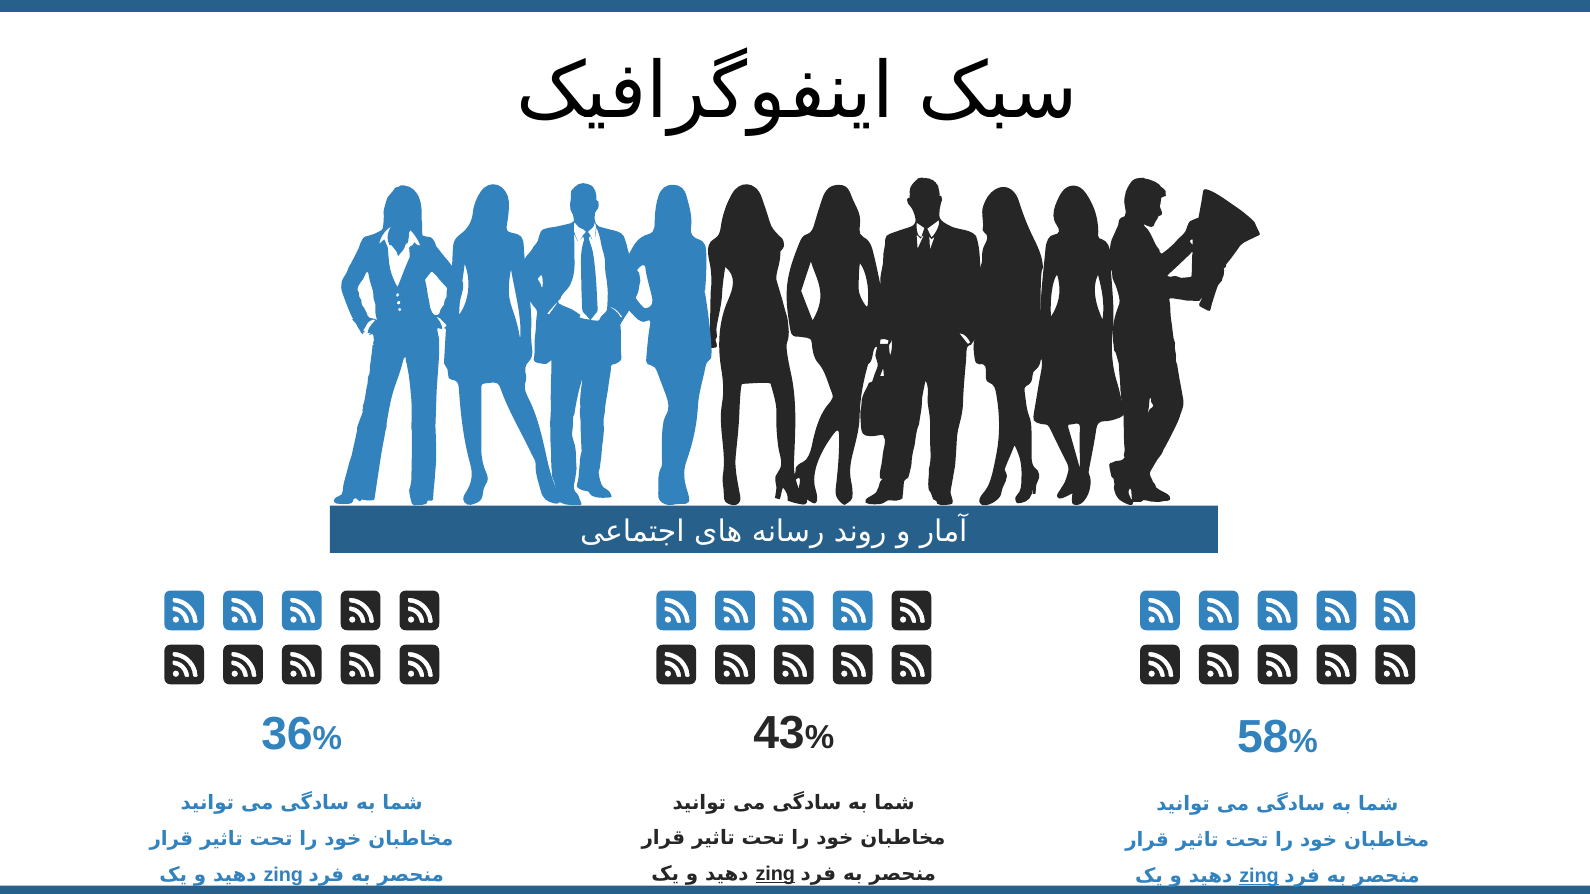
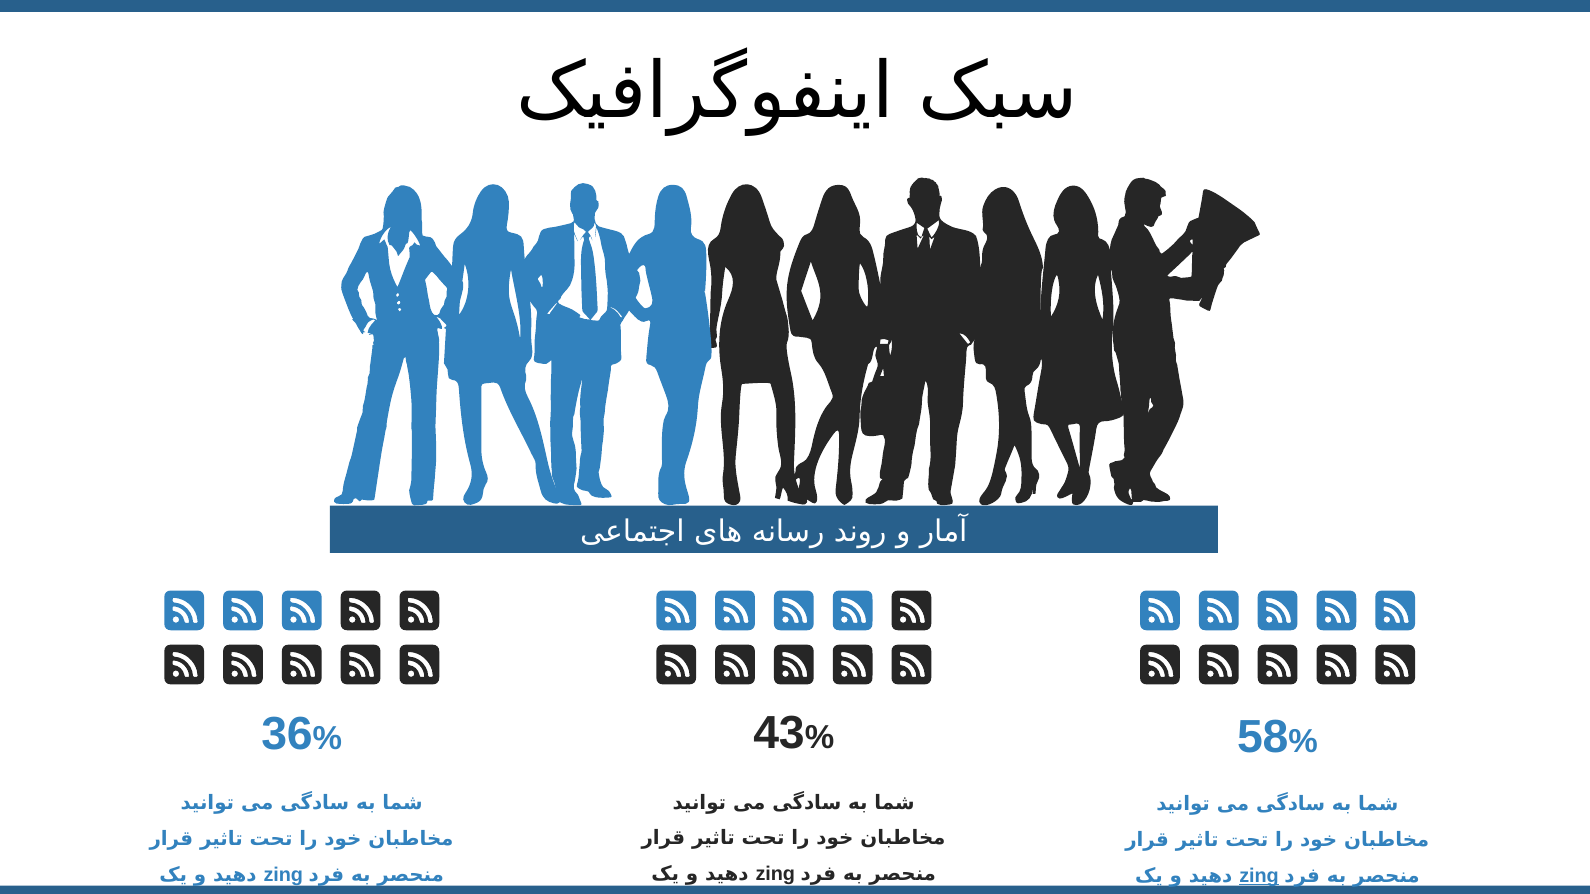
zing at (775, 874) underline: present -> none
